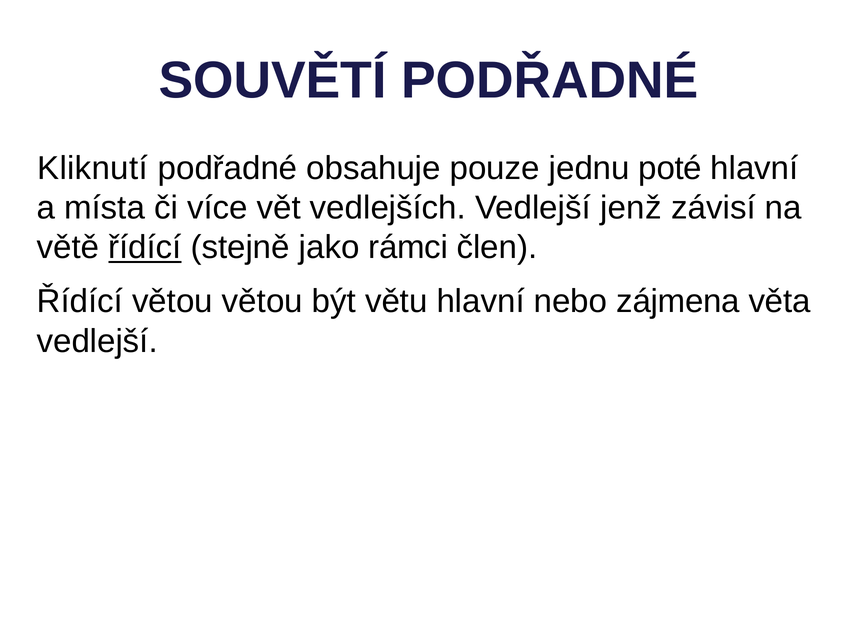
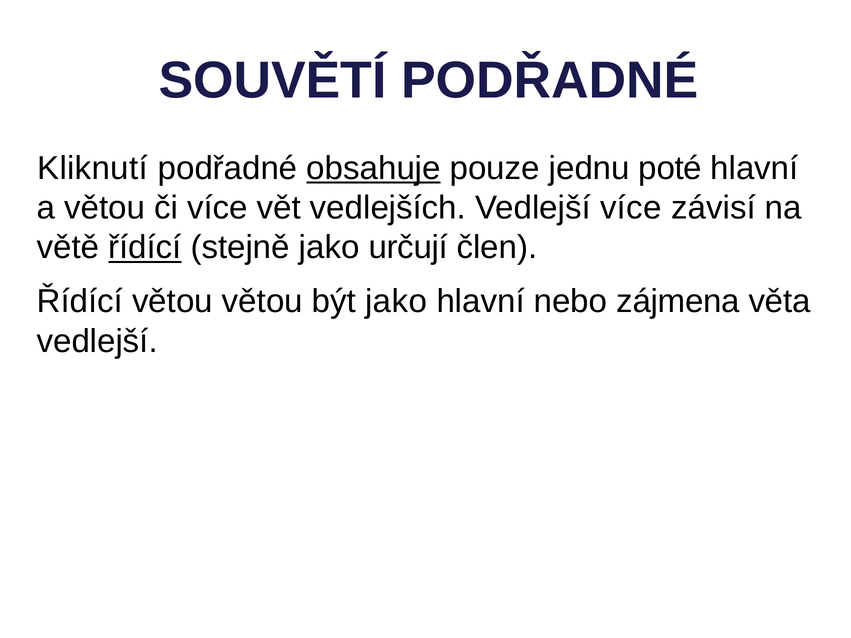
obsahuje underline: none -> present
a místa: místa -> větou
Vedlejší jenž: jenž -> více
rámci: rámci -> určují
být větu: větu -> jako
